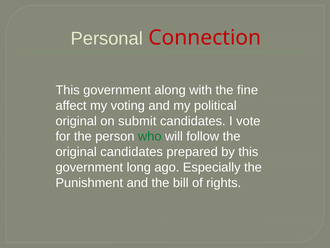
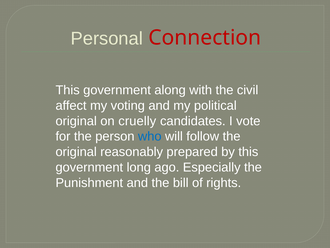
fine: fine -> civil
submit: submit -> cruelly
who colour: green -> blue
original candidates: candidates -> reasonably
